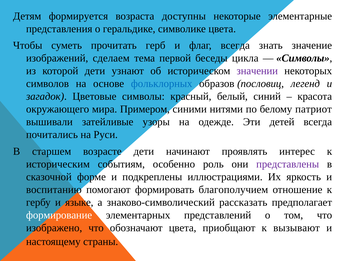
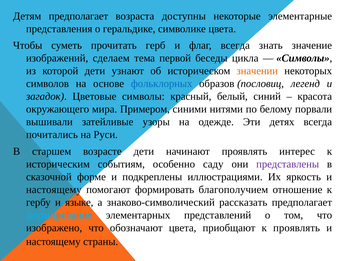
Детям формируется: формируется -> предполагает
значении colour: purple -> orange
патриот: патриот -> порвали
детей: детей -> детях
роль: роль -> саду
воспитанию at (54, 190): воспитанию -> настоящему
формирование colour: white -> light blue
к вызывают: вызывают -> проявлять
